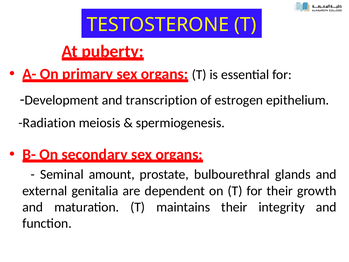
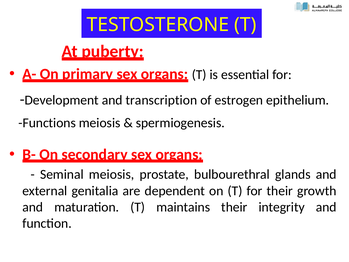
Radiation: Radiation -> Functions
Seminal amount: amount -> meiosis
